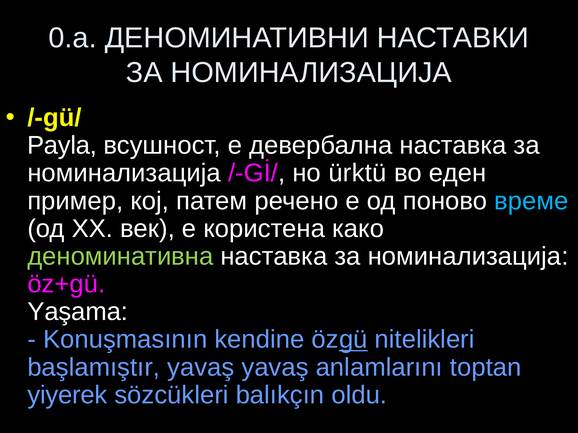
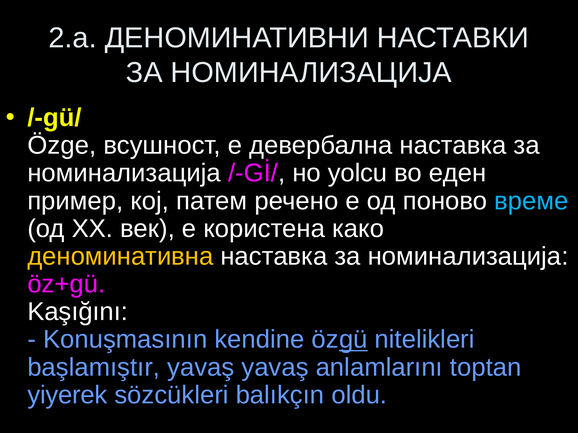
0.a: 0.a -> 2.a
Payla: Payla -> Özge
ürktü: ürktü -> yolcu
деноминативна colour: light green -> yellow
Yaşama: Yaşama -> Kaşığını
